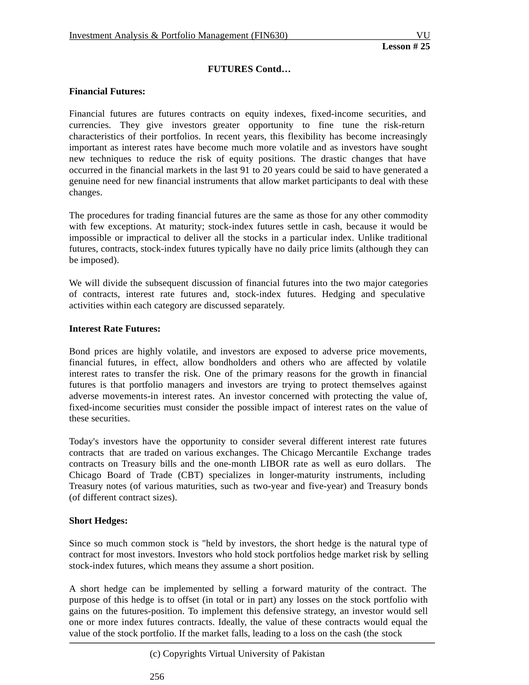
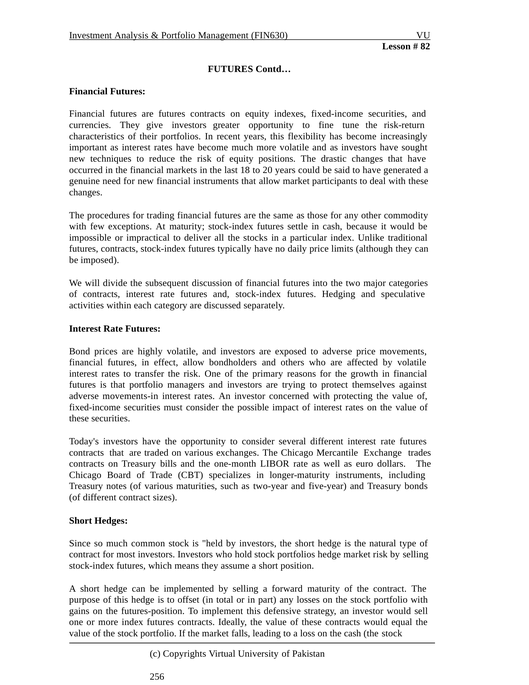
25: 25 -> 82
91: 91 -> 18
